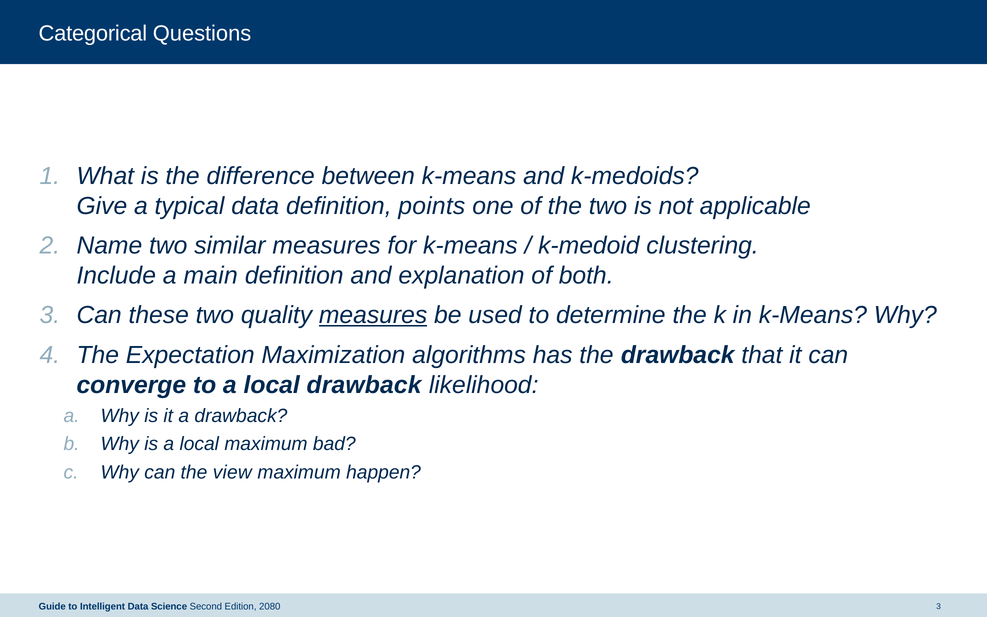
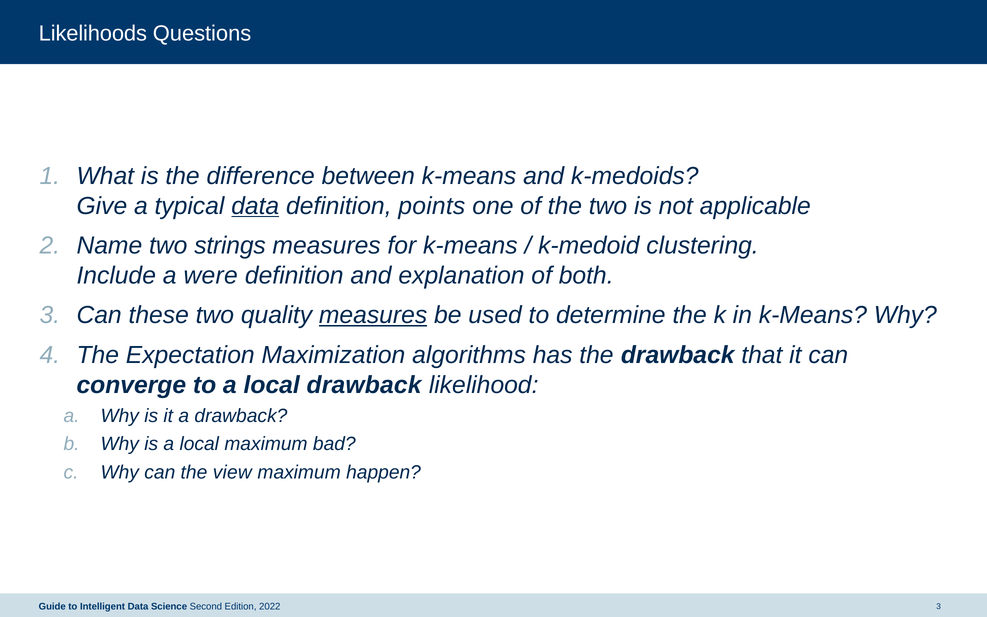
Categorical: Categorical -> Likelihoods
data at (255, 206) underline: none -> present
similar: similar -> strings
main: main -> were
2080: 2080 -> 2022
